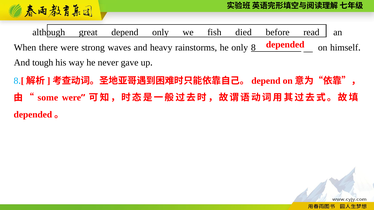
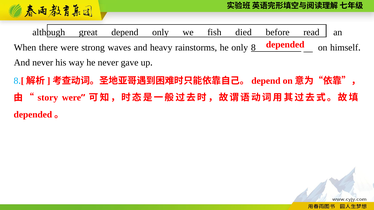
And tough: tough -> never
some: some -> story
